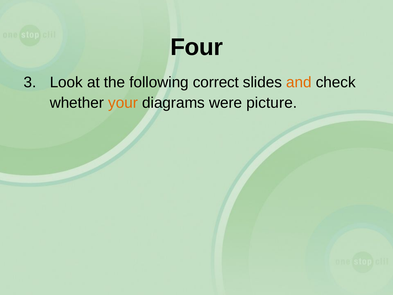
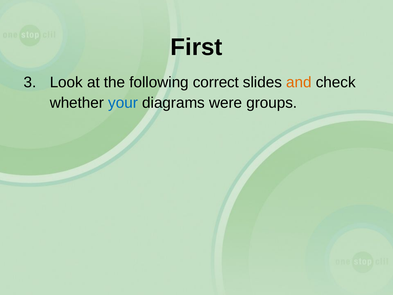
Four: Four -> First
your colour: orange -> blue
picture: picture -> groups
